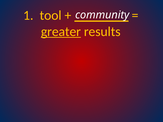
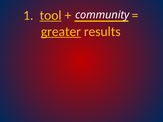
tool underline: none -> present
